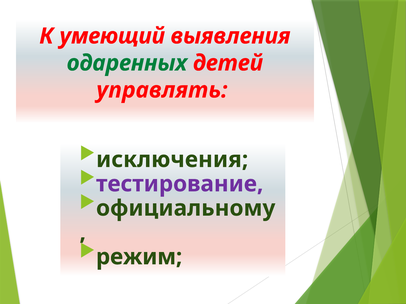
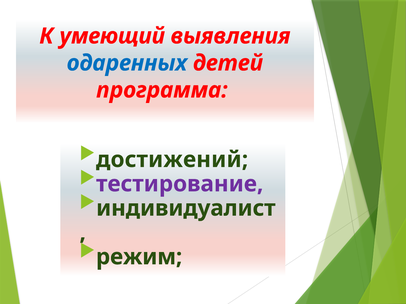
одаренных colour: green -> blue
управлять: управлять -> программа
исключения: исключения -> достижений
официальному: официальному -> индивидуалист
